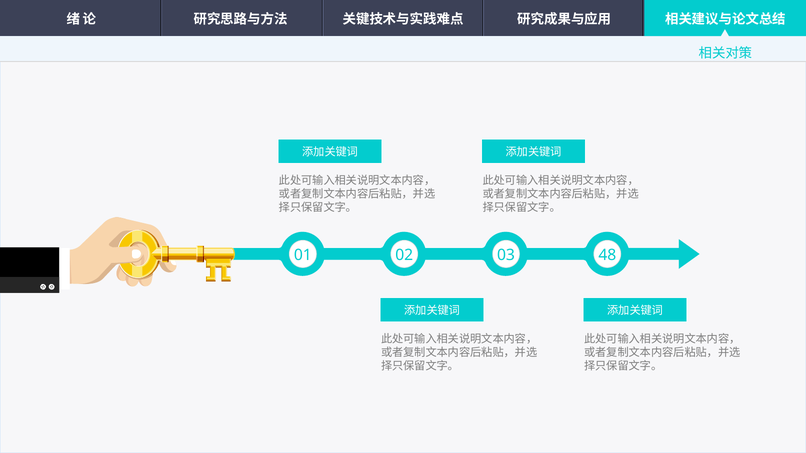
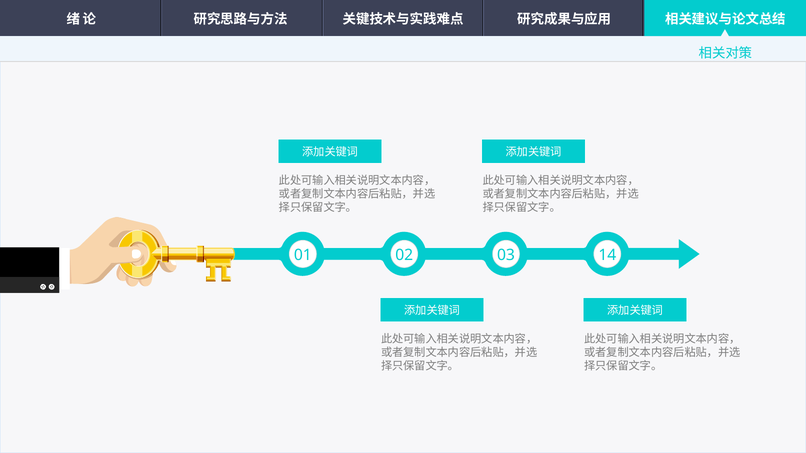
48: 48 -> 14
